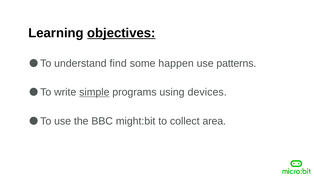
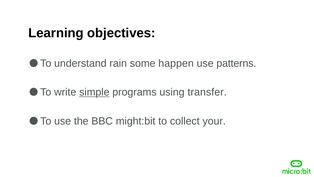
objectives underline: present -> none
find: find -> rain
devices: devices -> transfer
area: area -> your
